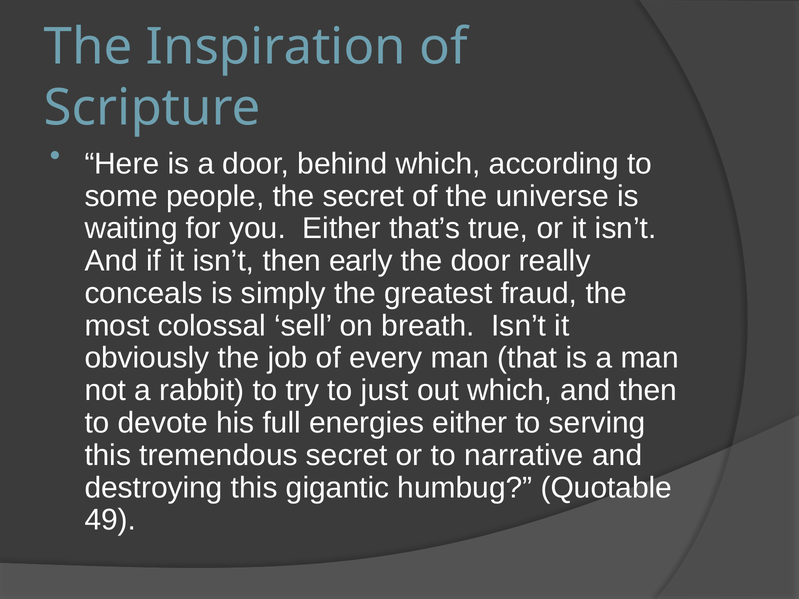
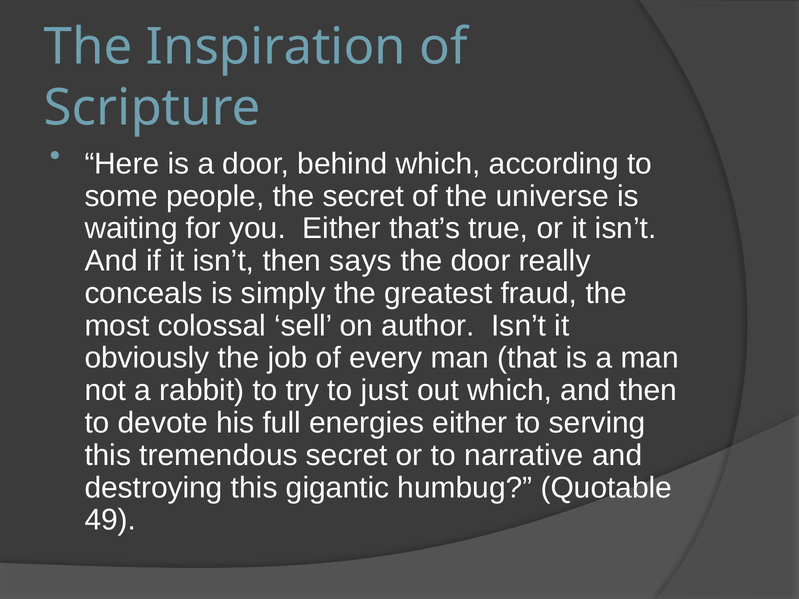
early: early -> says
breath: breath -> author
